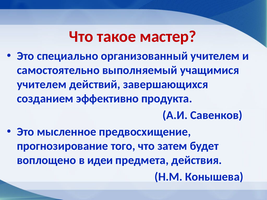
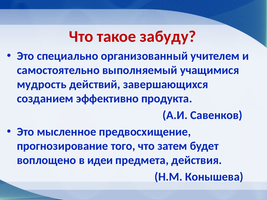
мастер: мастер -> забуду
учителем at (42, 84): учителем -> мудрость
